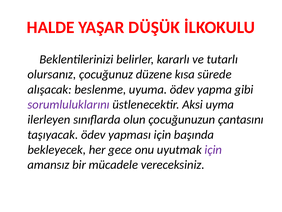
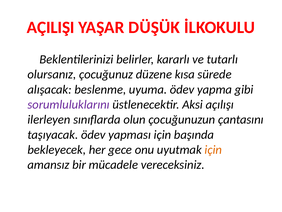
HALDE: HALDE -> AÇILIŞI
uyma: uyma -> açılışı
için at (213, 149) colour: purple -> orange
